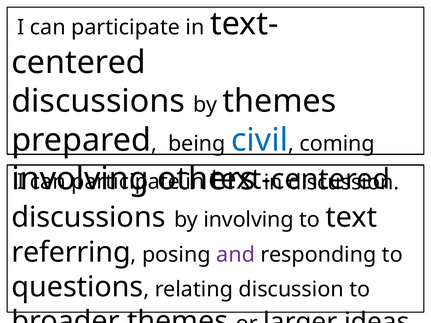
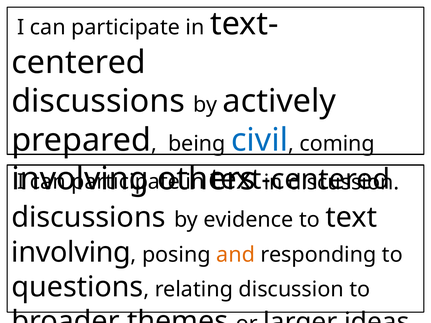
by themes: themes -> actively
by involving: involving -> evidence
referring at (71, 253): referring -> involving
and colour: purple -> orange
